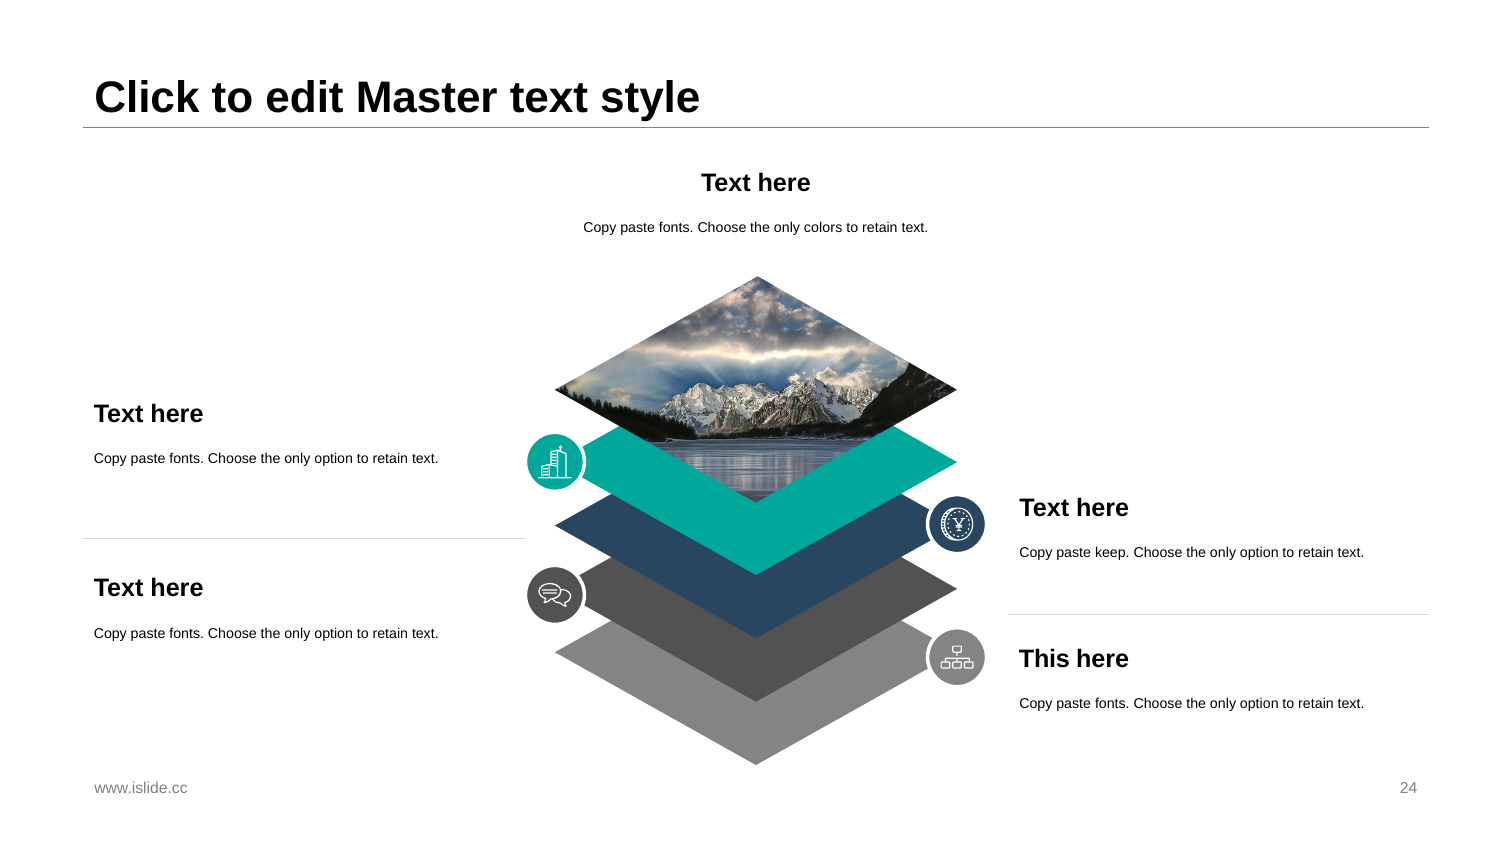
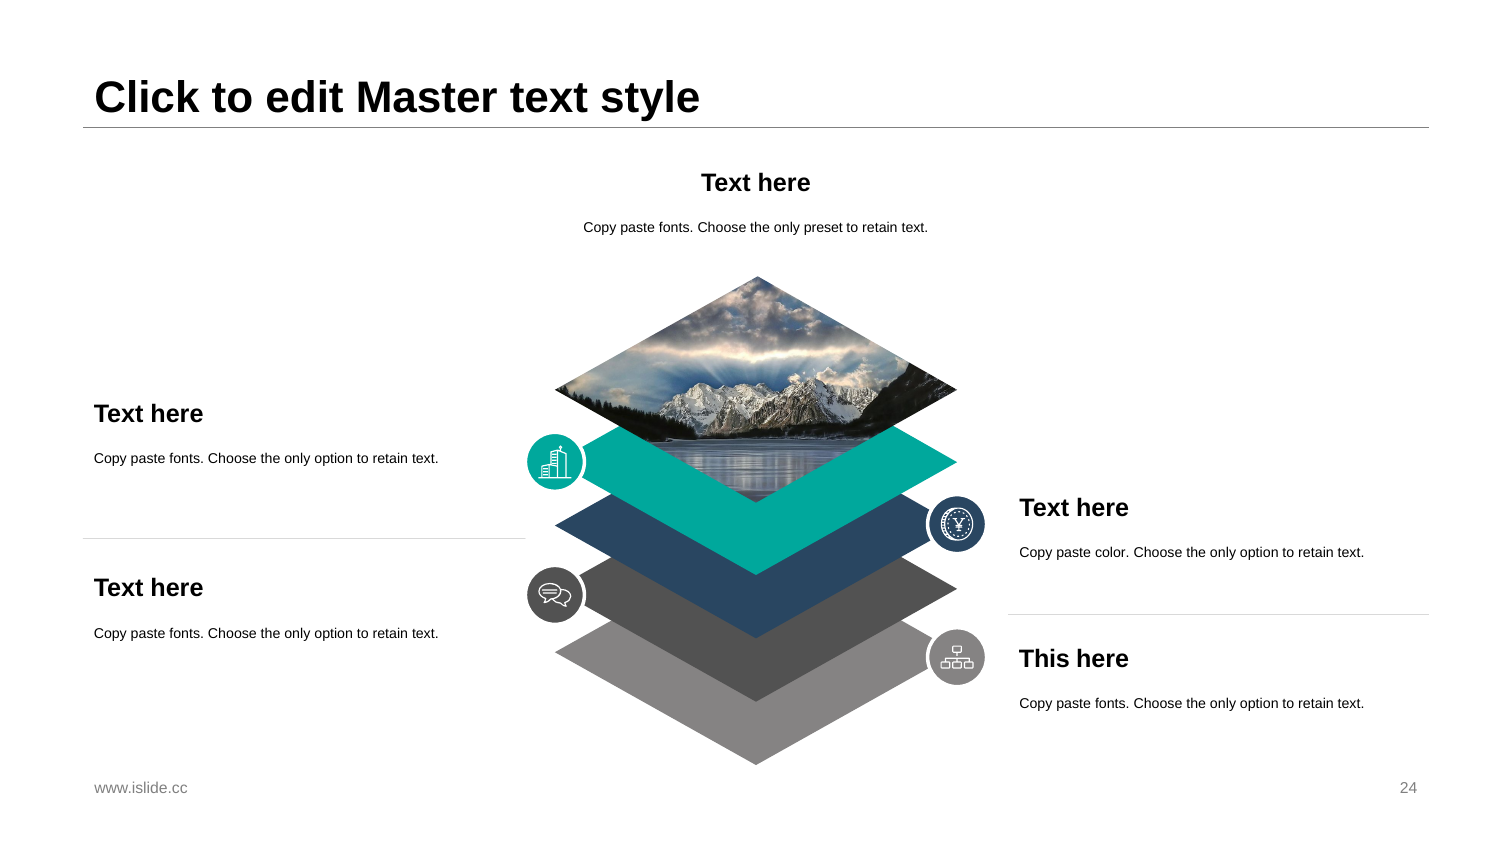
colors: colors -> preset
keep: keep -> color
